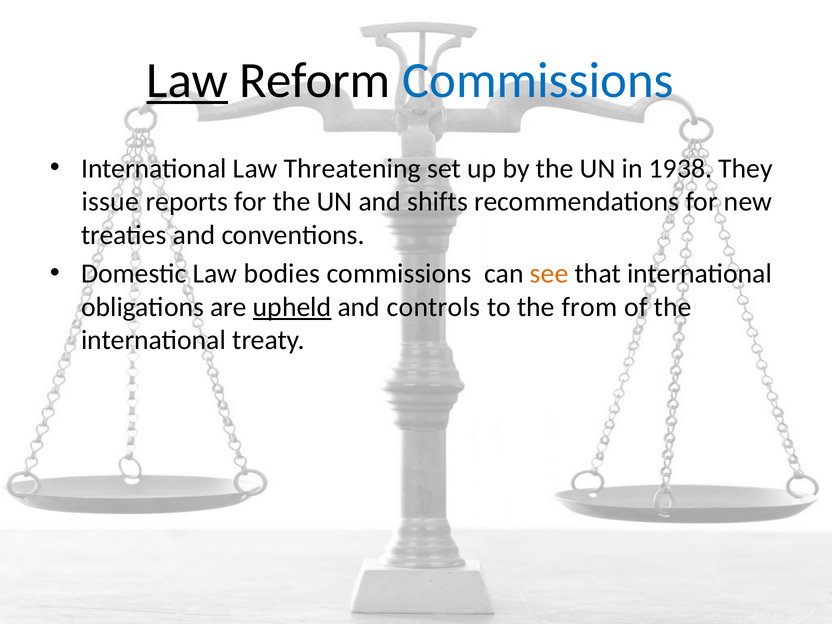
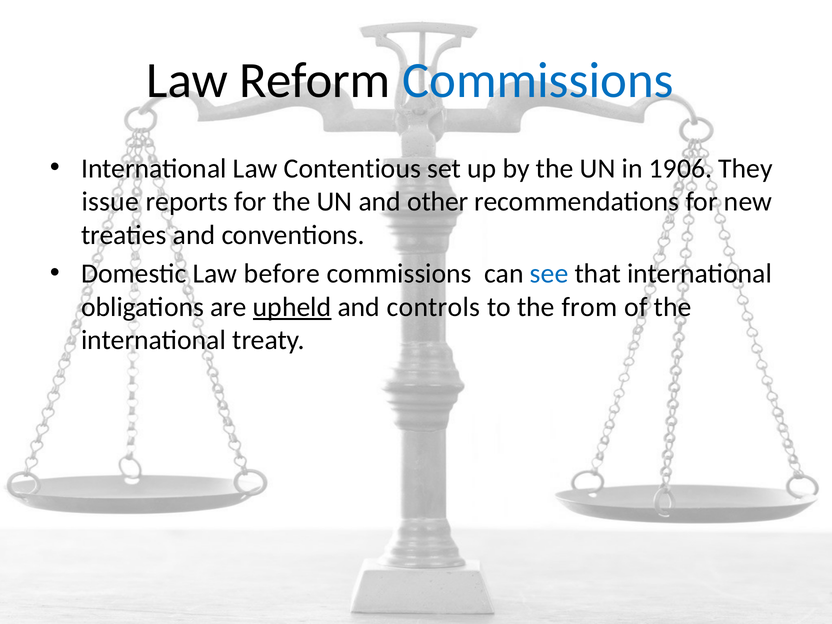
Law at (187, 81) underline: present -> none
Threatening: Threatening -> Contentious
1938: 1938 -> 1906
shifts: shifts -> other
bodies: bodies -> before
see colour: orange -> blue
